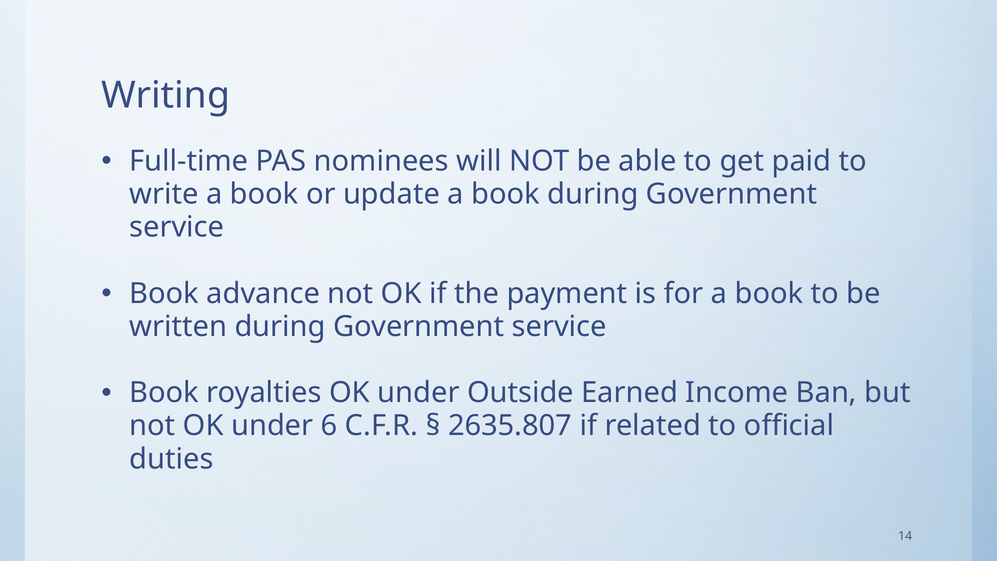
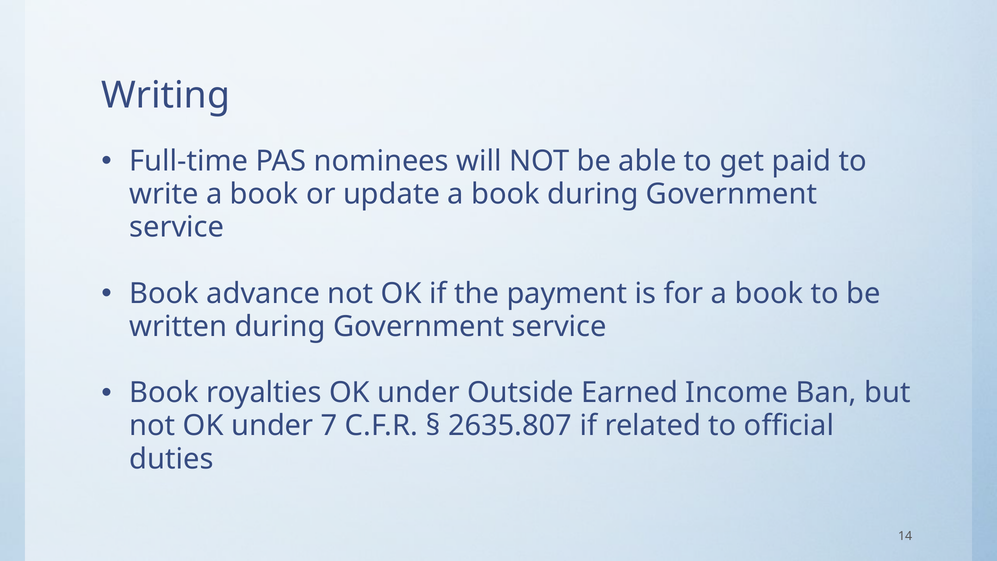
6: 6 -> 7
